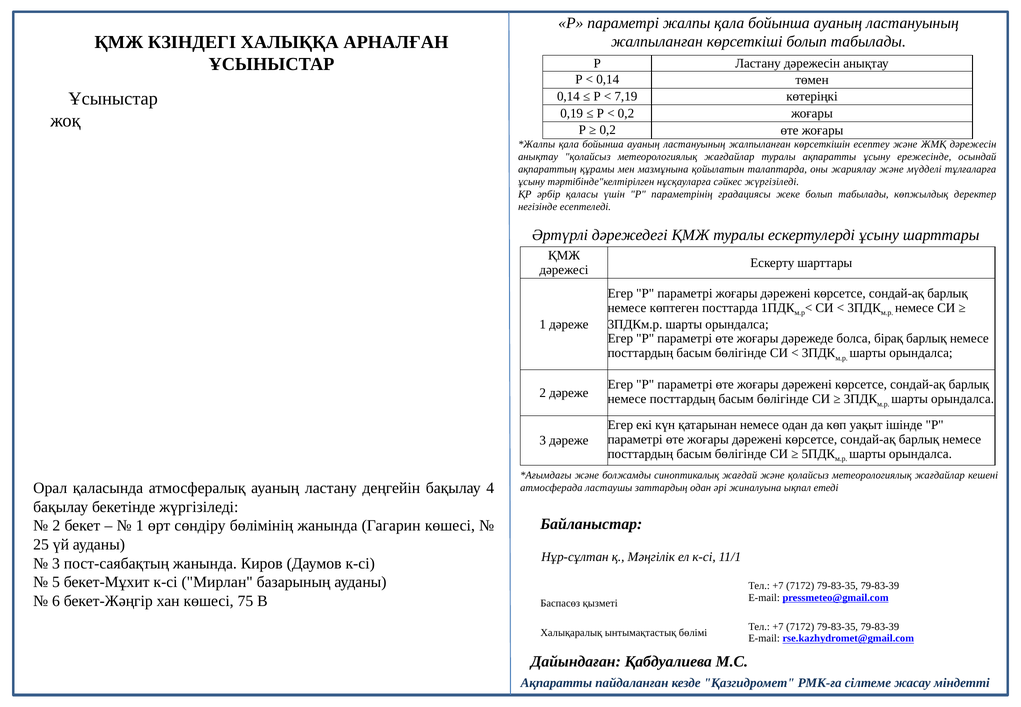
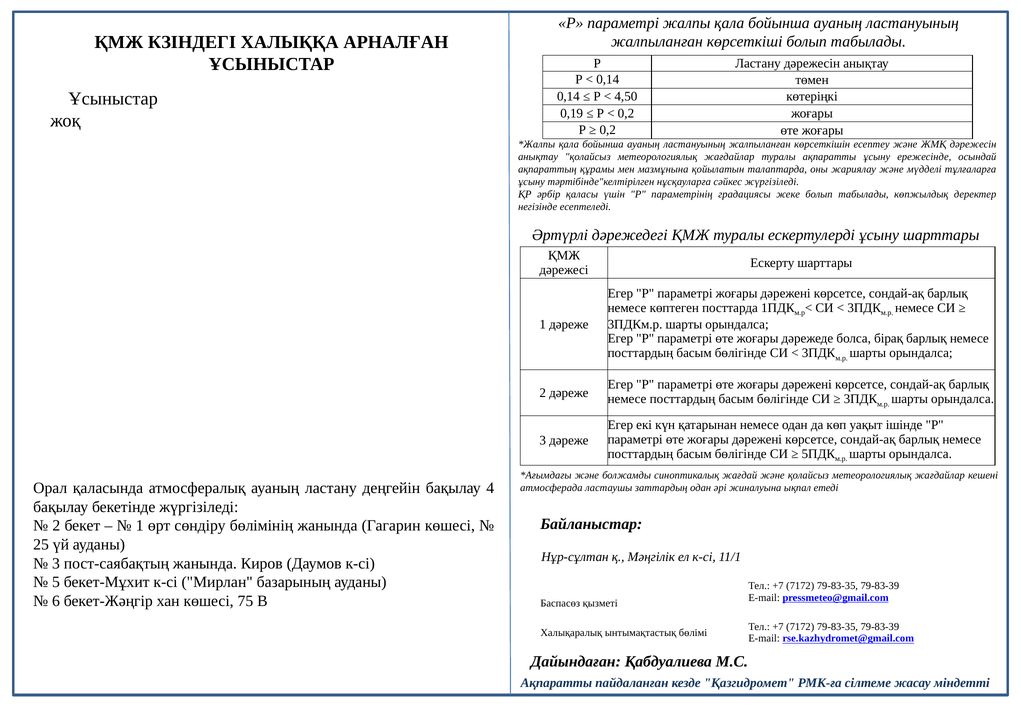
7,19: 7,19 -> 4,50
